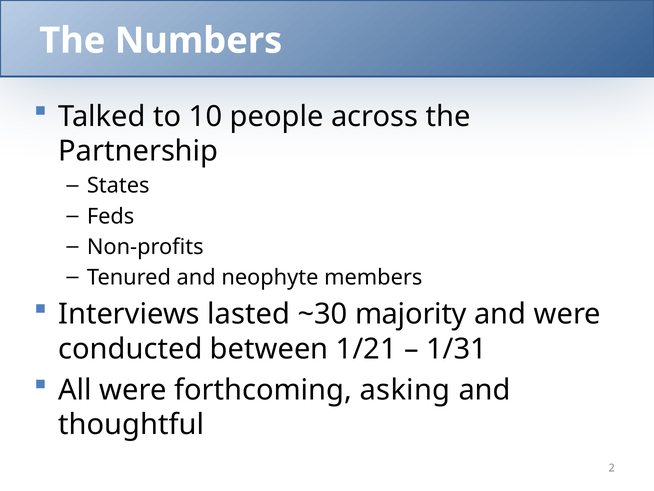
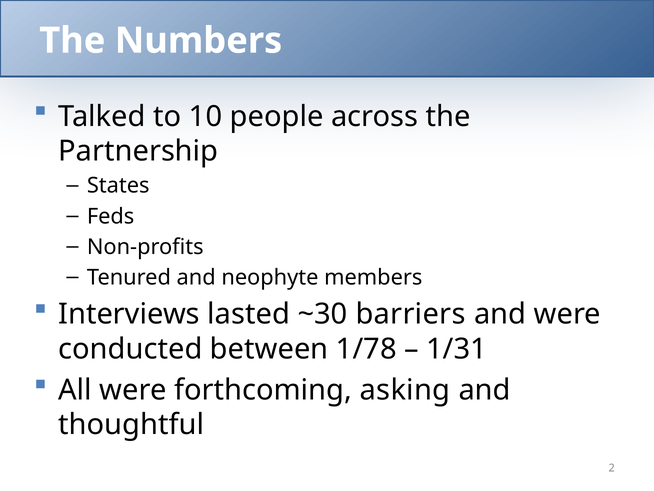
majority: majority -> barriers
1/21: 1/21 -> 1/78
